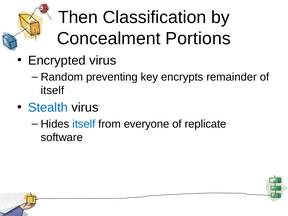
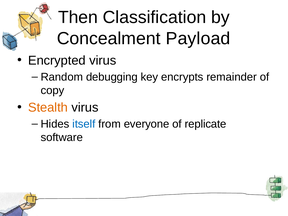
Portions: Portions -> Payload
preventing: preventing -> debugging
itself at (52, 90): itself -> copy
Stealth colour: blue -> orange
